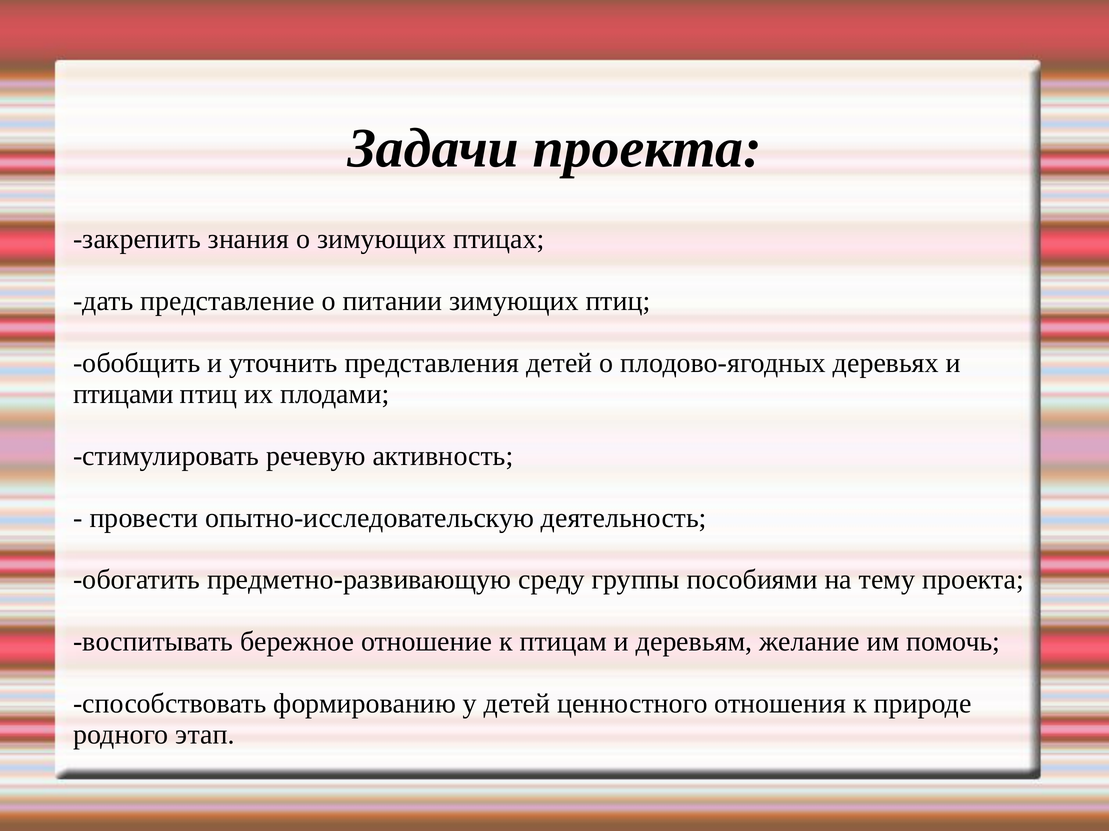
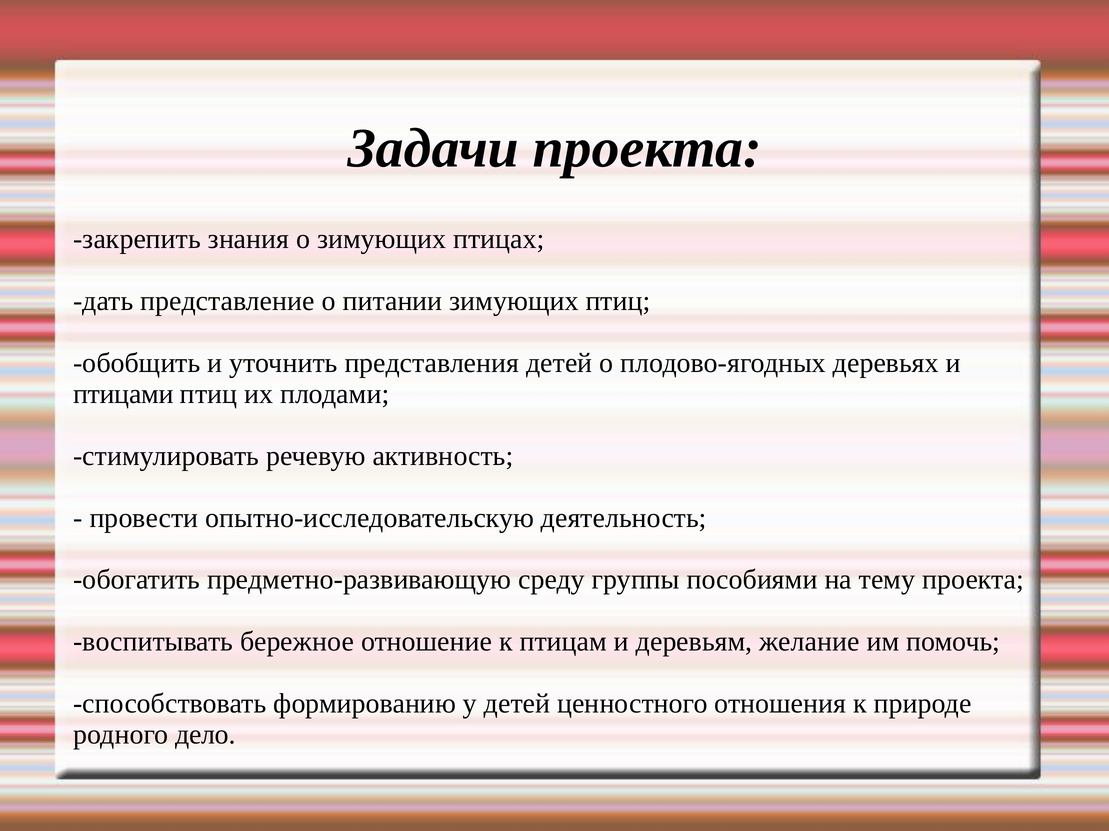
этап: этап -> дело
